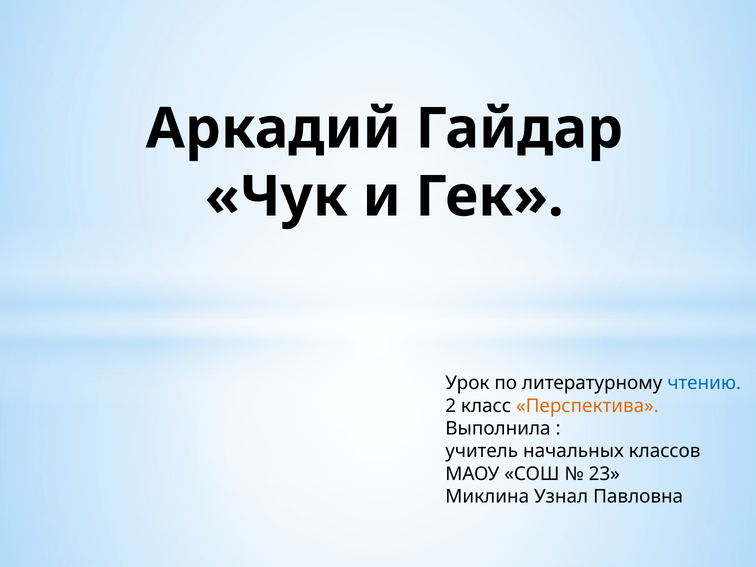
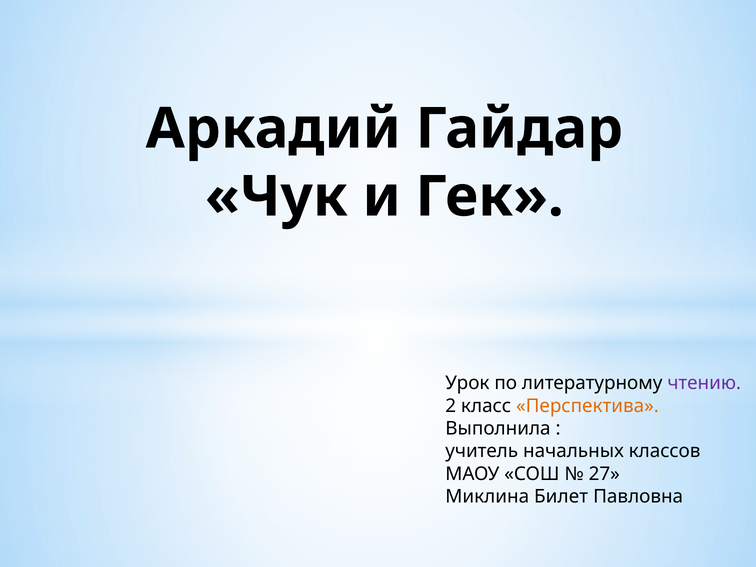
чтению colour: blue -> purple
23: 23 -> 27
Узнал: Узнал -> Билет
